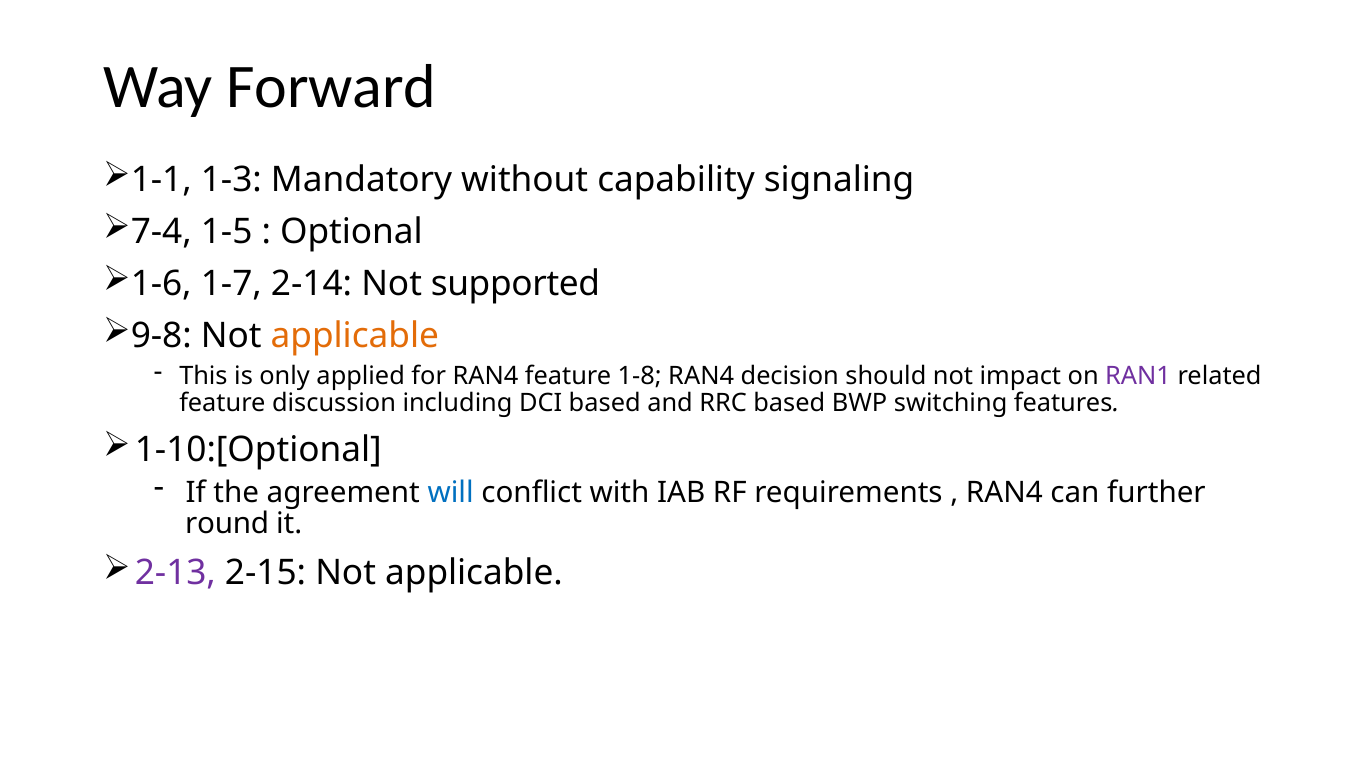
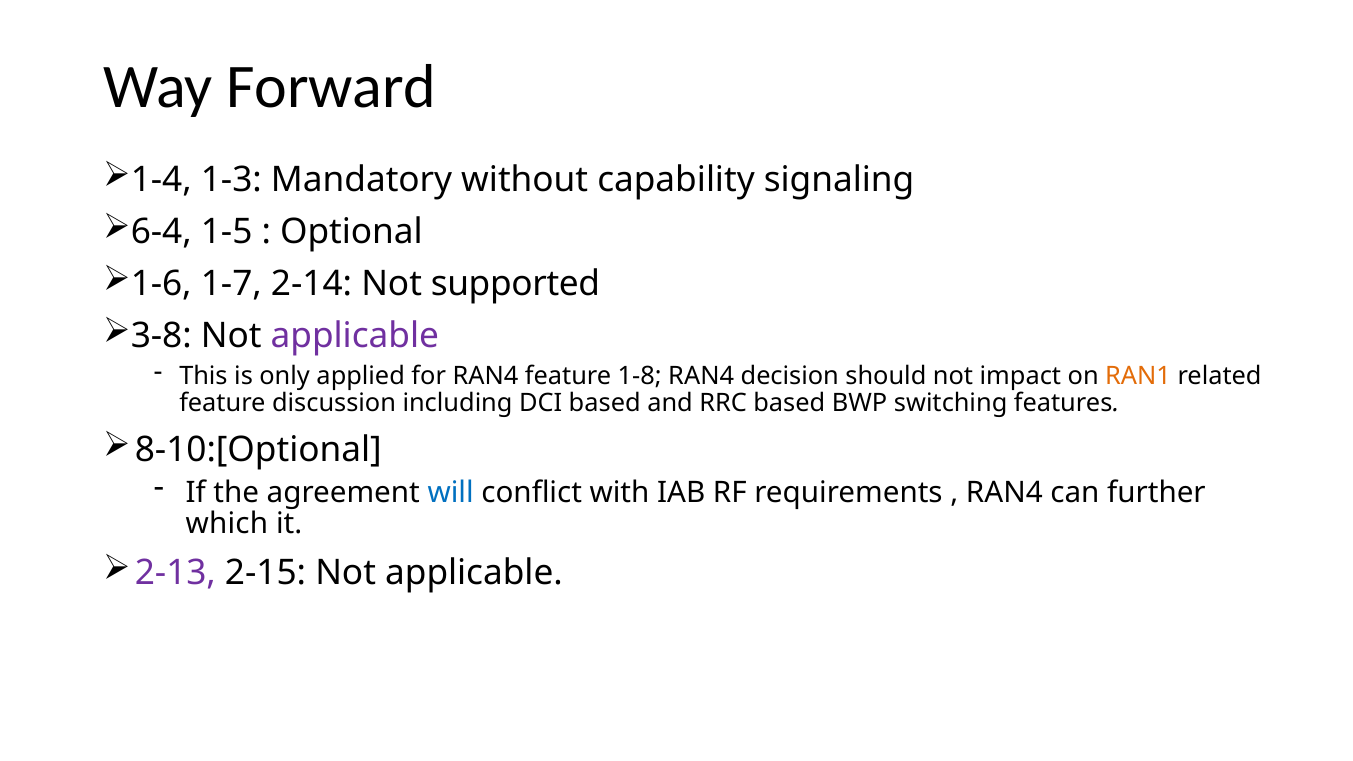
1-1: 1-1 -> 1-4
7-4: 7-4 -> 6-4
9-8: 9-8 -> 3-8
applicable at (355, 336) colour: orange -> purple
RAN1 colour: purple -> orange
1-10:[Optional: 1-10:[Optional -> 8-10:[Optional
round: round -> which
